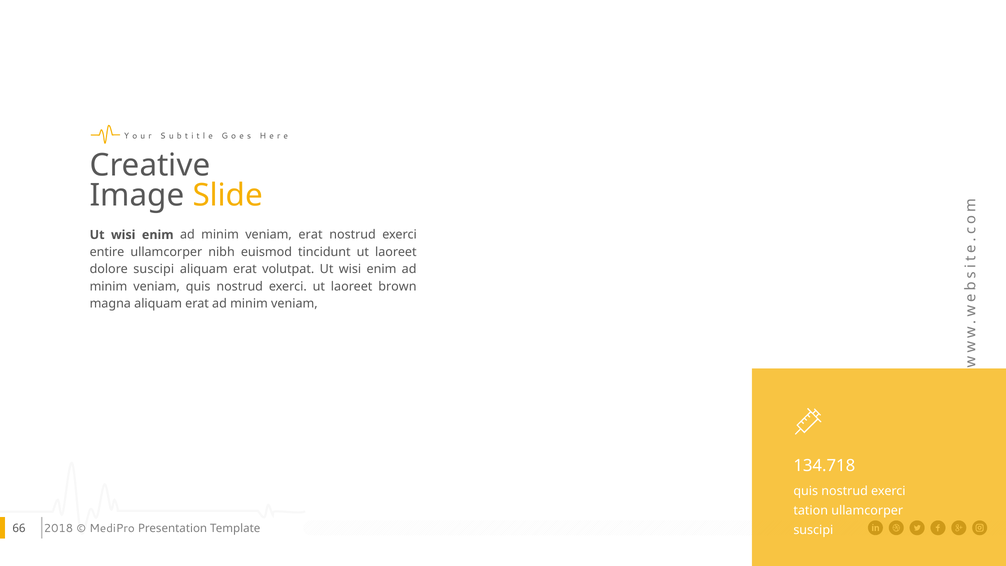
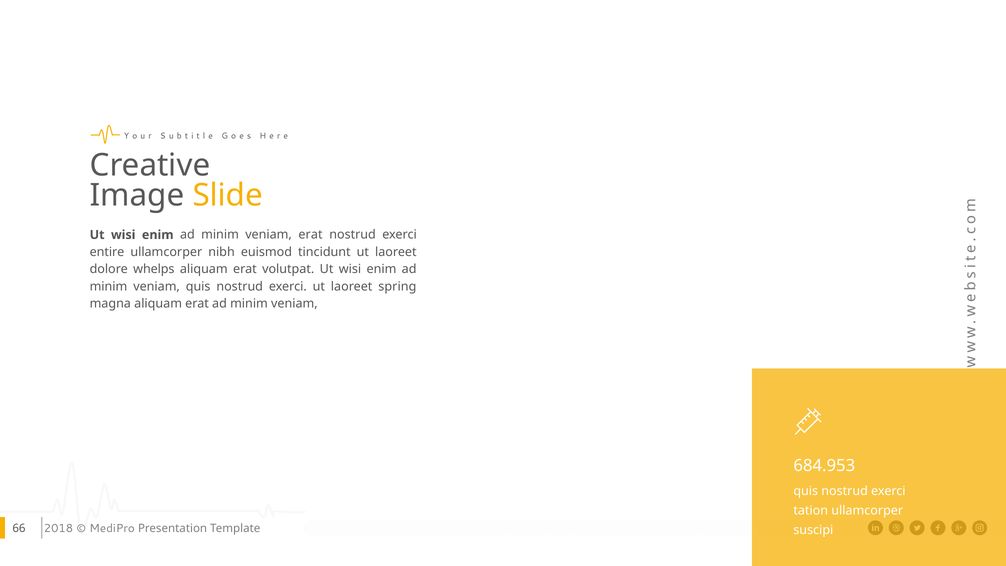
dolore suscipi: suscipi -> whelps
brown: brown -> spring
134.718: 134.718 -> 684.953
